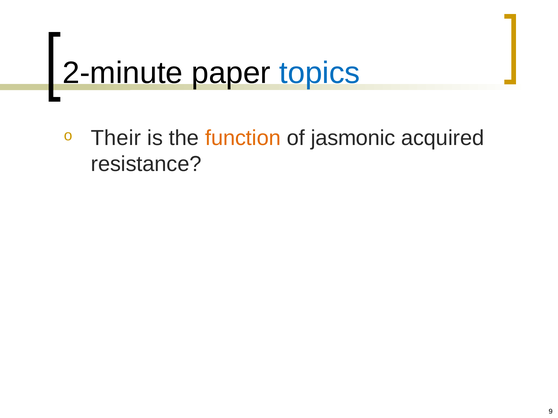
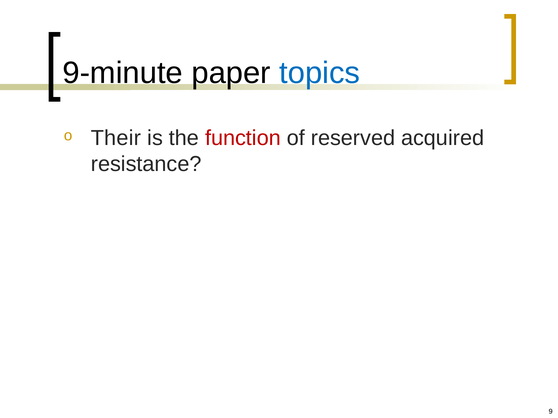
2-minute: 2-minute -> 9-minute
function colour: orange -> red
jasmonic: jasmonic -> reserved
